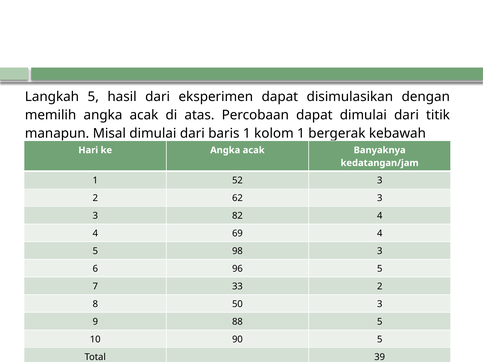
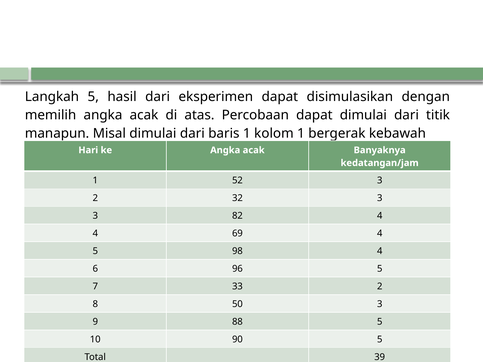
62: 62 -> 32
98 3: 3 -> 4
